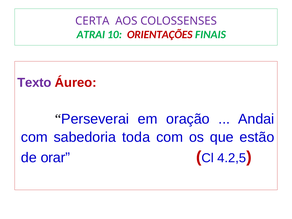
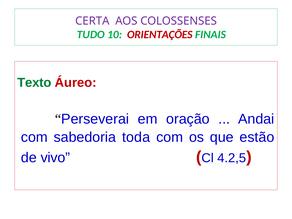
ATRAI: ATRAI -> TUDO
Texto colour: purple -> green
orar: orar -> vivo
